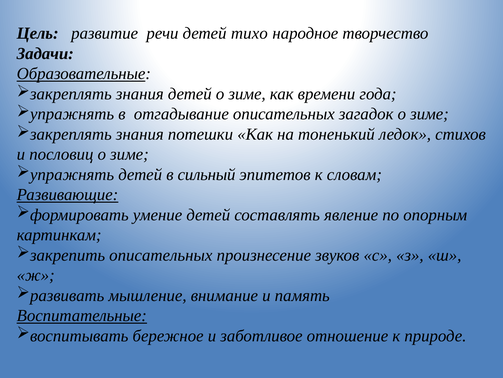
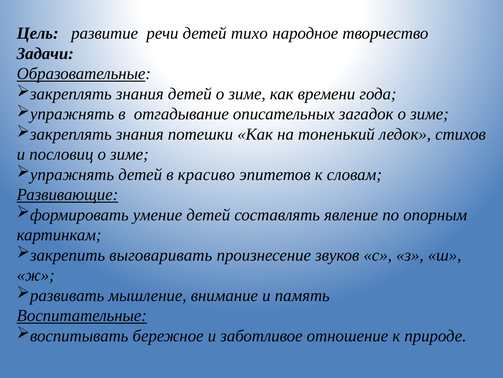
сильный: сильный -> красиво
описательных at (161, 255): описательных -> выговаривать
